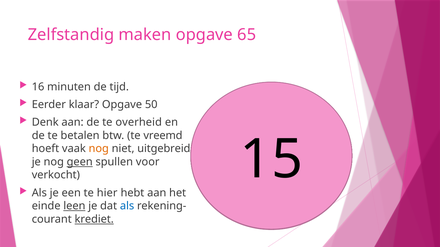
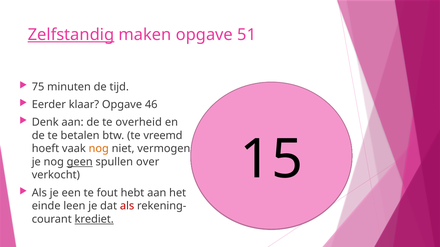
Zelfstandig underline: none -> present
65: 65 -> 51
16: 16 -> 75
50: 50 -> 46
uitgebreid: uitgebreid -> vermogen
voor: voor -> over
hier: hier -> fout
leen underline: present -> none
als at (127, 206) colour: blue -> red
